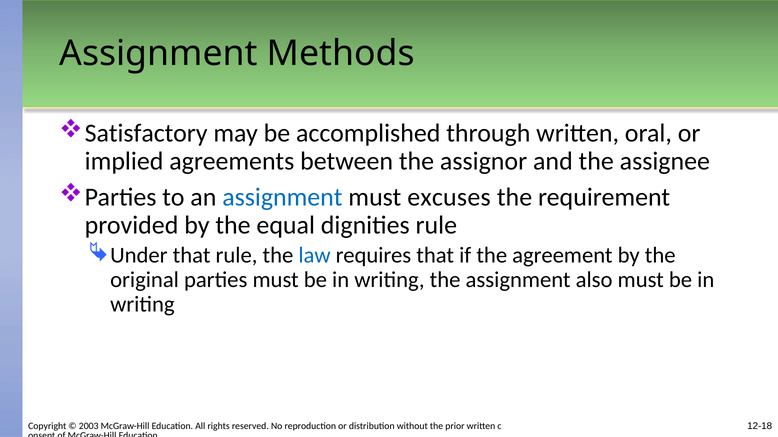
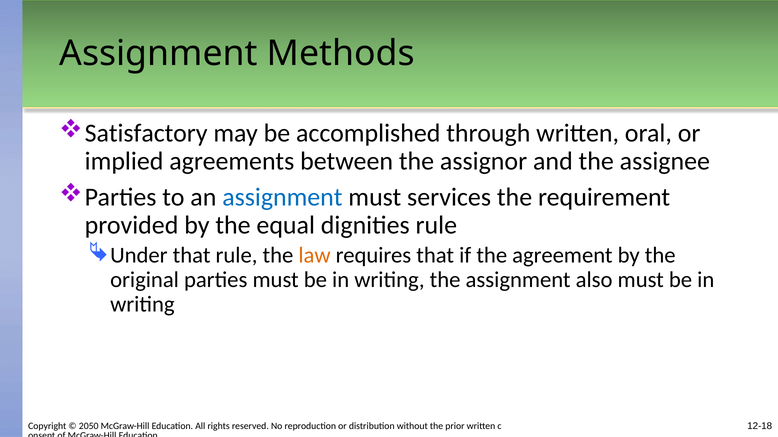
excuses: excuses -> services
law colour: blue -> orange
2003: 2003 -> 2050
